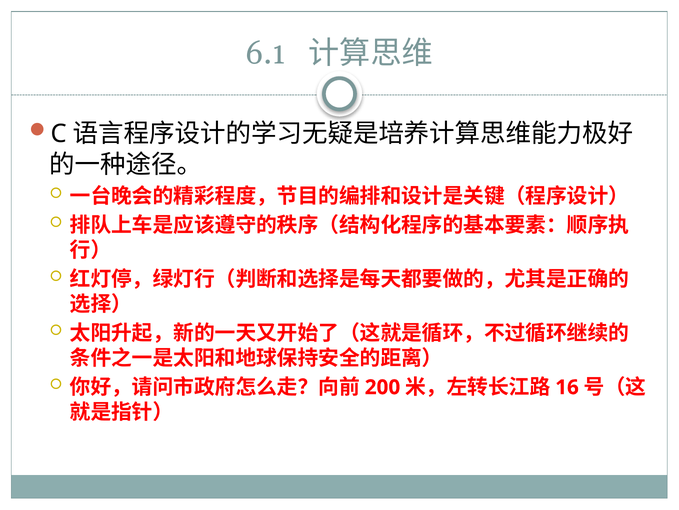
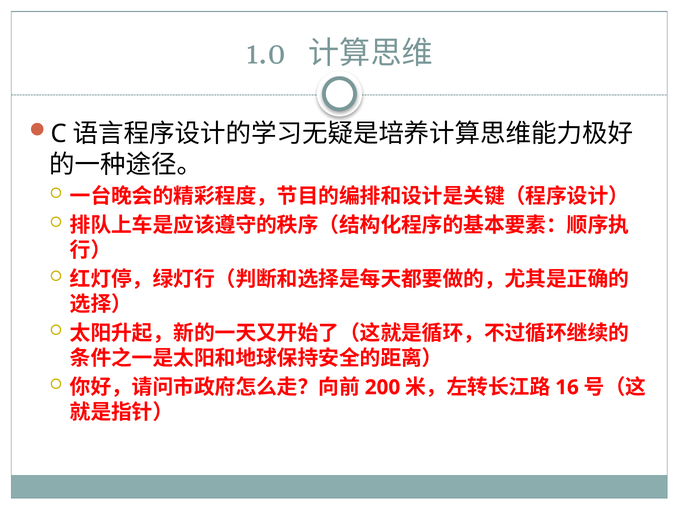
6.1: 6.1 -> 1.0
